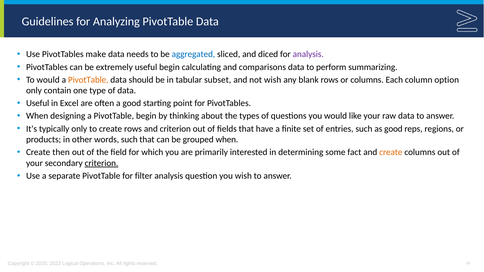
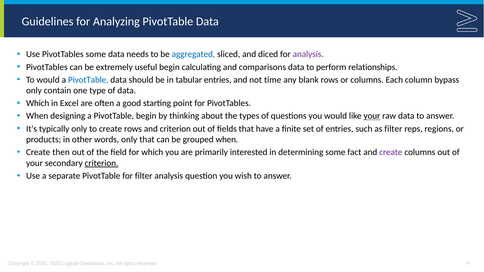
PivotTables make: make -> some
summarizing: summarizing -> relationships
PivotTable at (88, 80) colour: orange -> blue
tabular subset: subset -> entries
not wish: wish -> time
option: option -> bypass
Useful at (38, 103): Useful -> Which
your at (372, 116) underline: none -> present
as good: good -> filter
words such: such -> only
create at (391, 152) colour: orange -> purple
